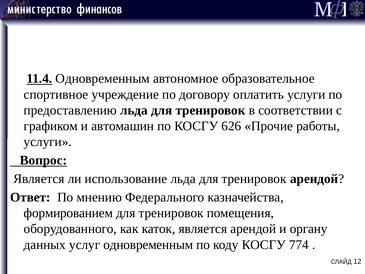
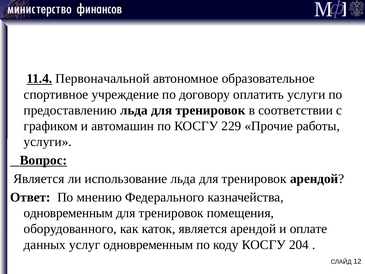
11.4 Одновременным: Одновременным -> Первоначальной
626: 626 -> 229
формированием at (68, 213): формированием -> одновременным
органу: органу -> оплате
774: 774 -> 204
